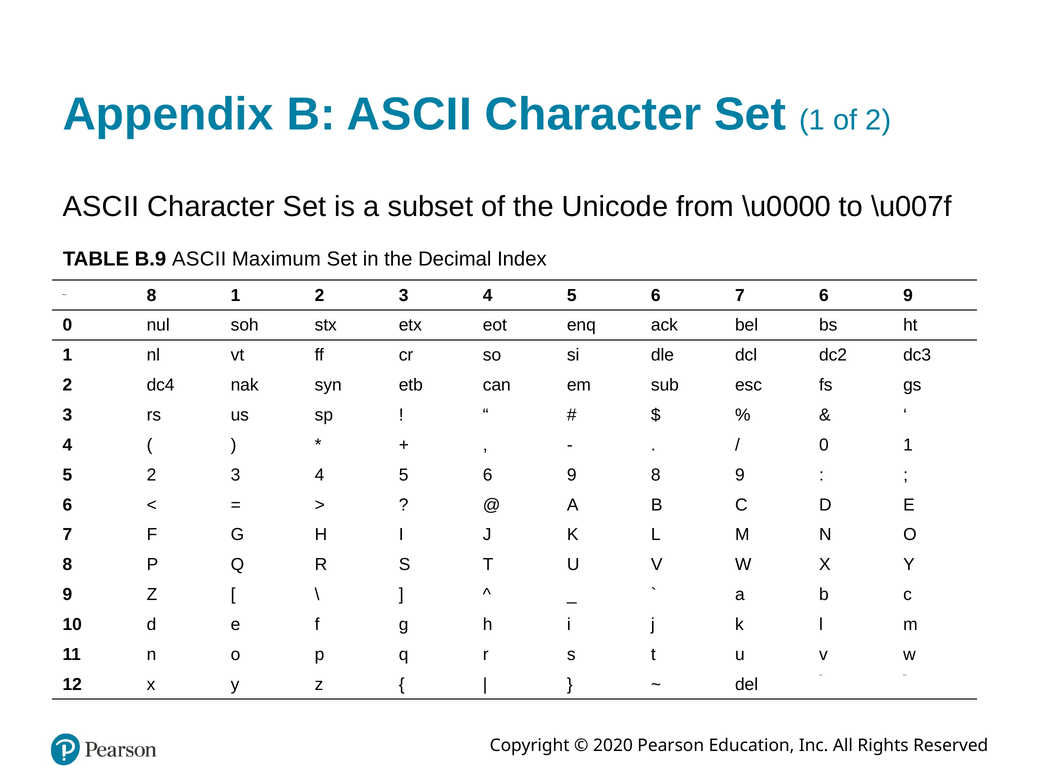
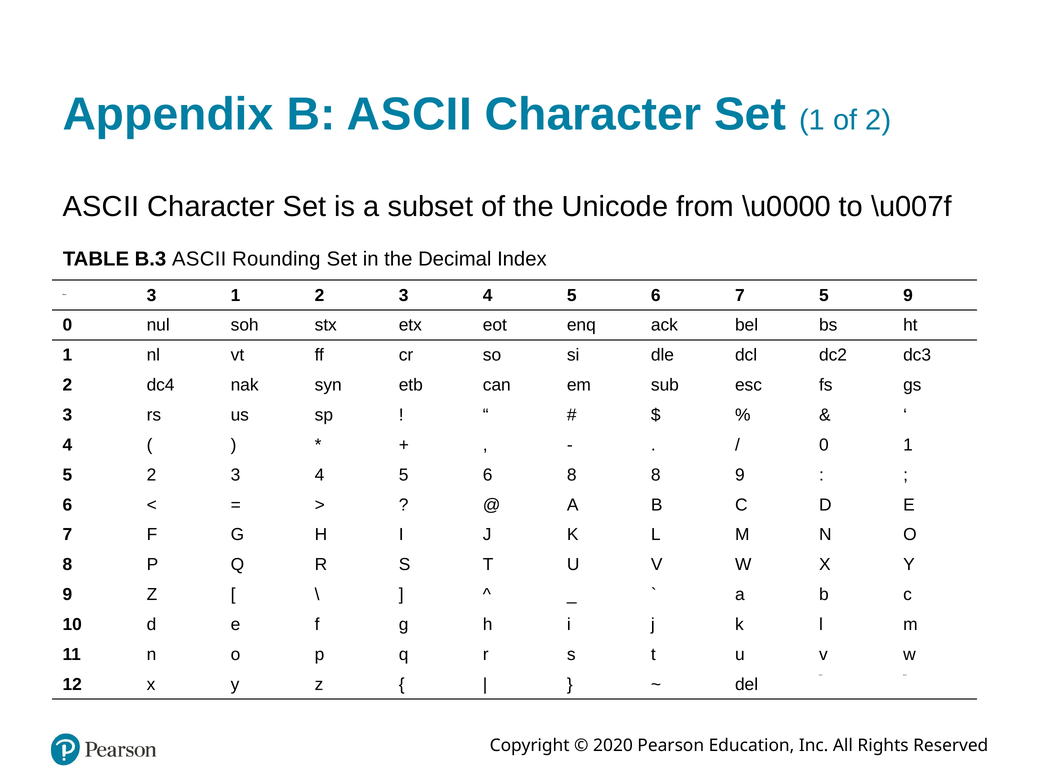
B.9: B.9 -> B.3
Maximum: Maximum -> Rounding
Blank 8: 8 -> 3
7 6: 6 -> 5
5 6 9: 9 -> 8
